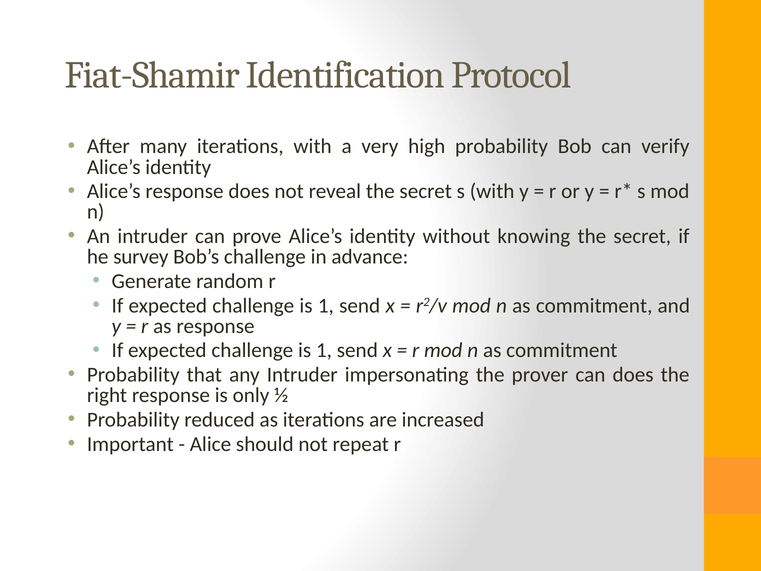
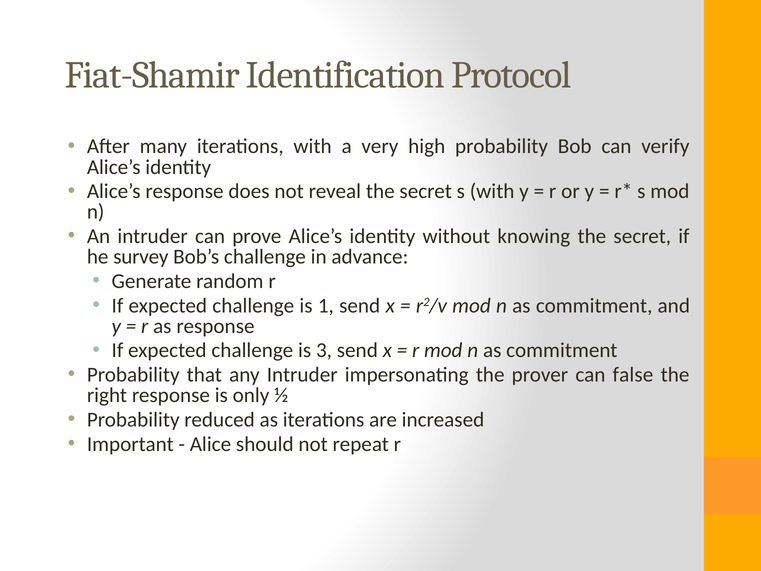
1 at (324, 350): 1 -> 3
can does: does -> false
